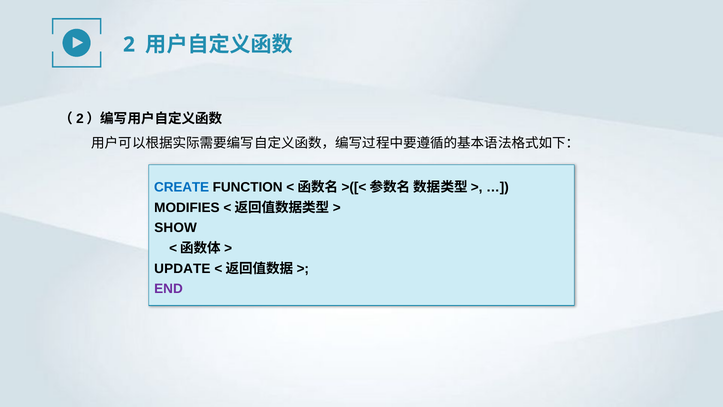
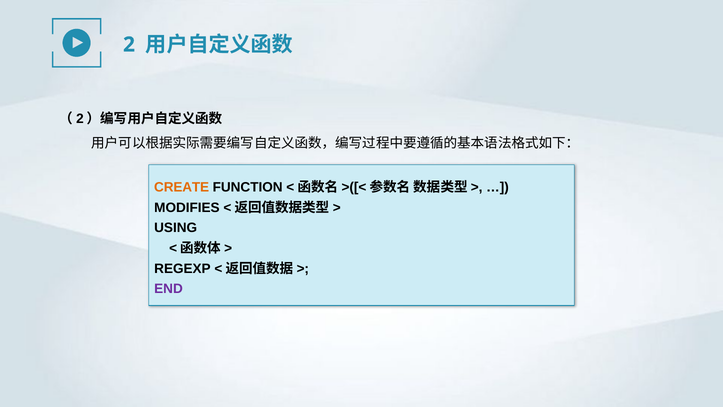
CREATE colour: blue -> orange
SHOW: SHOW -> USING
UPDATE: UPDATE -> REGEXP
